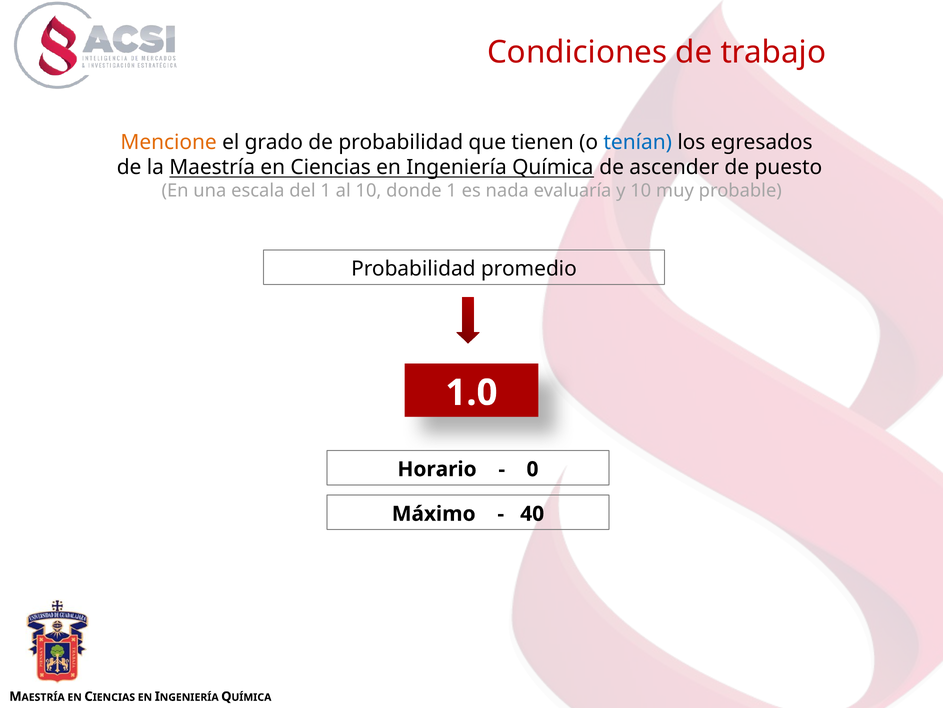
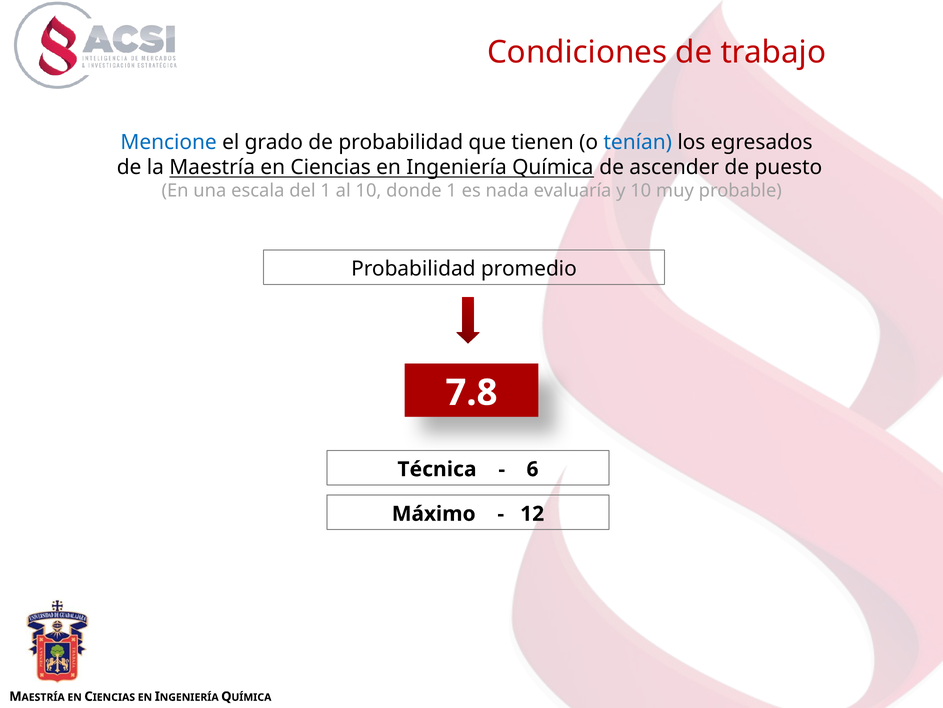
Mencione colour: orange -> blue
1.0: 1.0 -> 7.8
Horario: Horario -> Técnica
0: 0 -> 6
40: 40 -> 12
